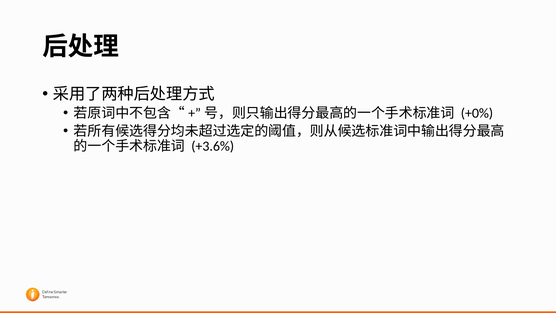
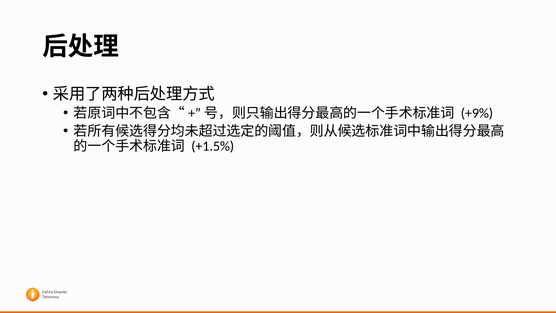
+0%: +0% -> +9%
+3.6%: +3.6% -> +1.5%
